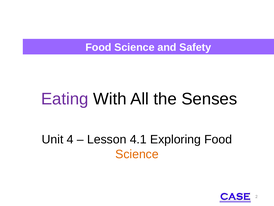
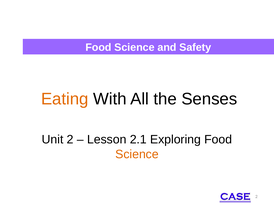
Eating colour: purple -> orange
Unit 4: 4 -> 2
4.1: 4.1 -> 2.1
